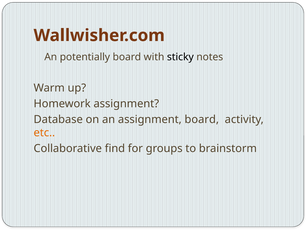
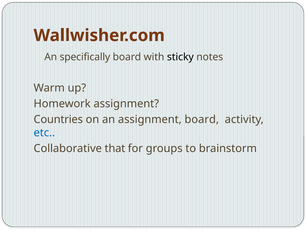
potentially: potentially -> specifically
Database: Database -> Countries
etc colour: orange -> blue
find: find -> that
